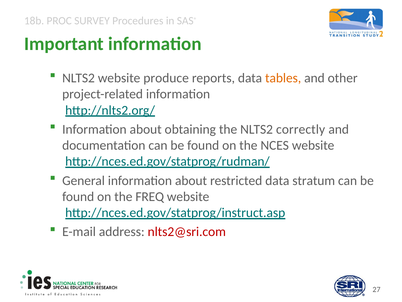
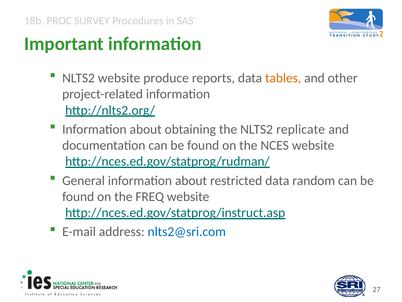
correctly: correctly -> replicate
stratum: stratum -> random
nlts2@sri.com colour: red -> blue
